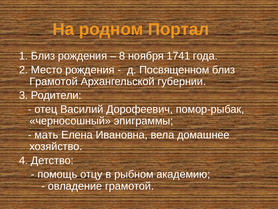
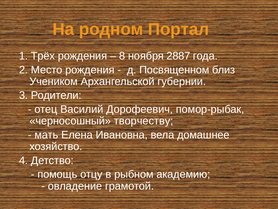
1 Близ: Близ -> Трёх
1741: 1741 -> 2887
Грамотой at (54, 81): Грамотой -> Учеником
эпиграммы: эпиграммы -> творчеству
